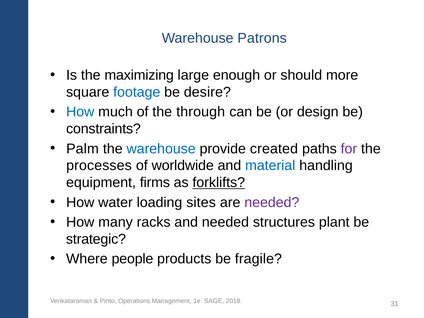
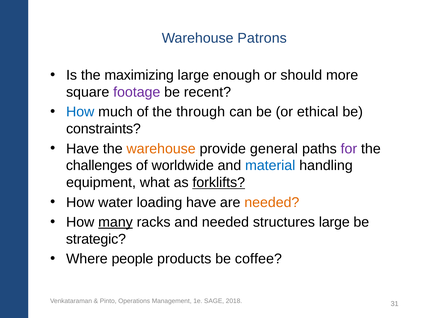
footage colour: blue -> purple
desire: desire -> recent
design: design -> ethical
Palm at (82, 149): Palm -> Have
warehouse at (161, 149) colour: blue -> orange
created: created -> general
processes: processes -> challenges
firms: firms -> what
loading sites: sites -> have
needed at (272, 202) colour: purple -> orange
many underline: none -> present
structures plant: plant -> large
fragile: fragile -> coffee
